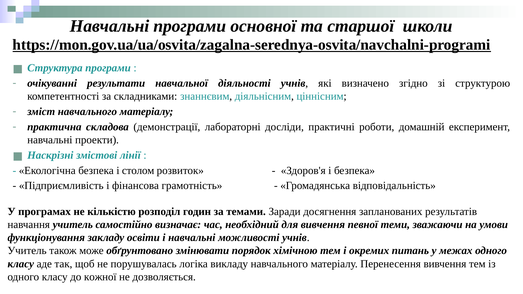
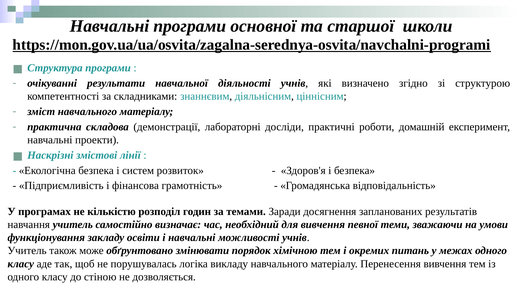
столом: столом -> систем
кожної: кожної -> стіною
